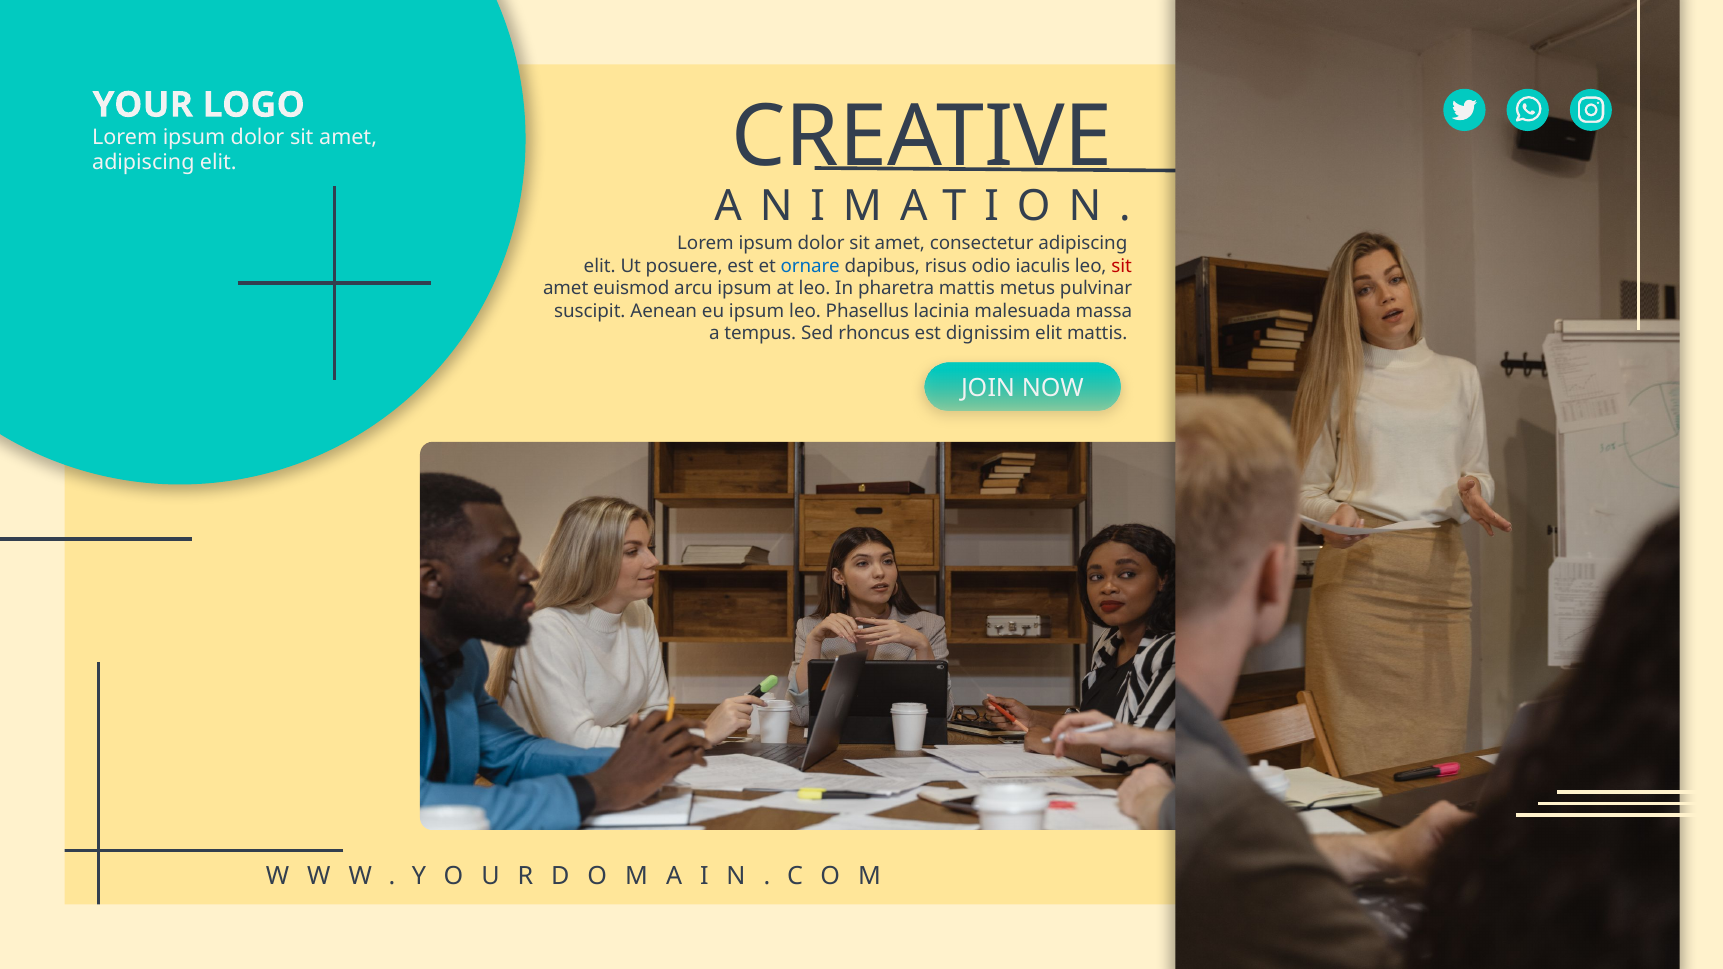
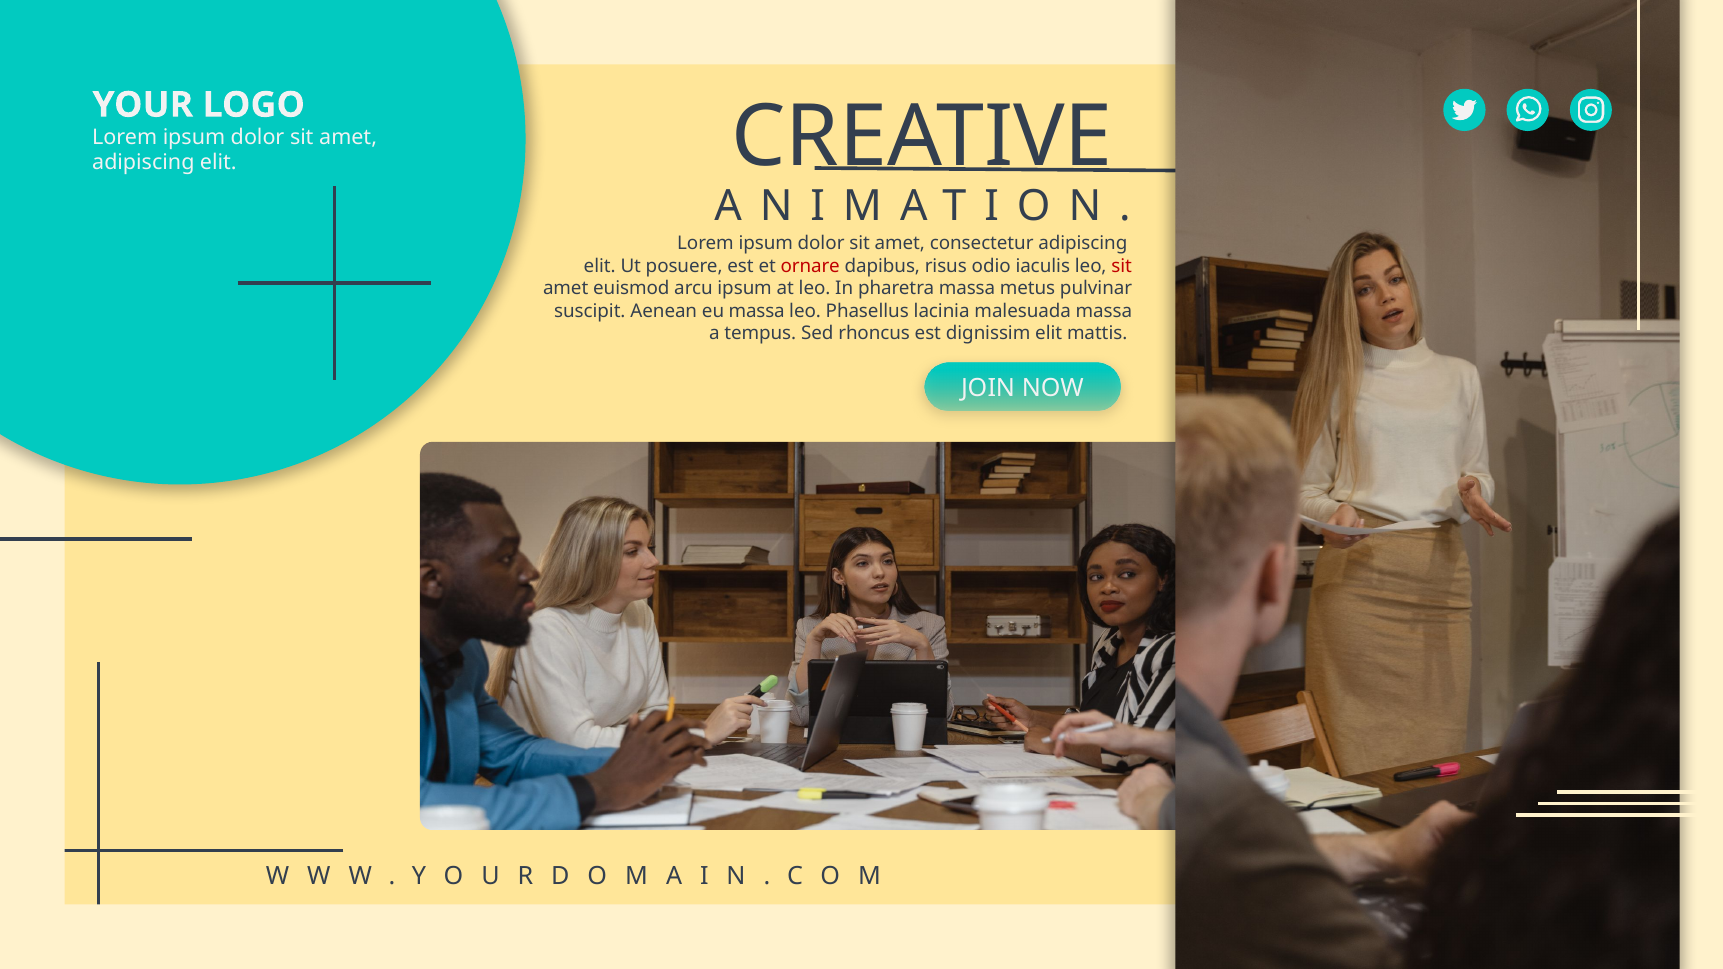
ornare colour: blue -> red
pharetra mattis: mattis -> massa
eu ipsum: ipsum -> massa
